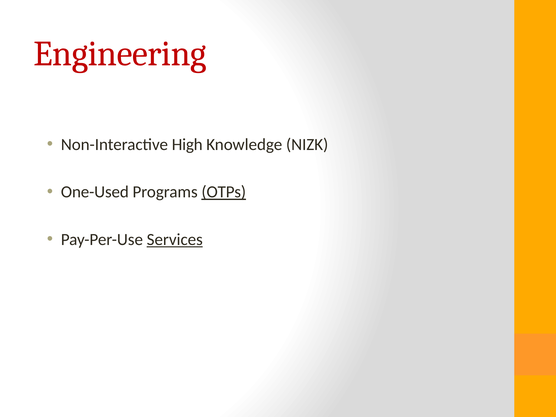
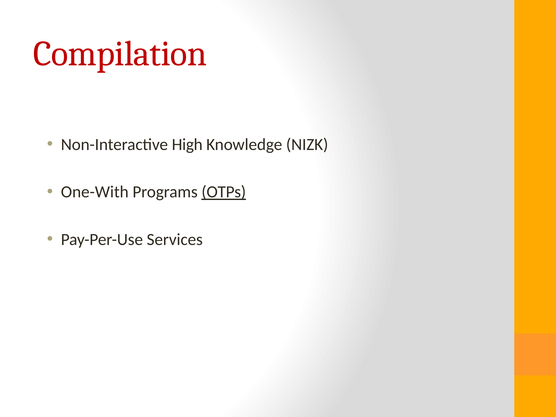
Engineering: Engineering -> Compilation
One-Used: One-Used -> One-With
Services underline: present -> none
